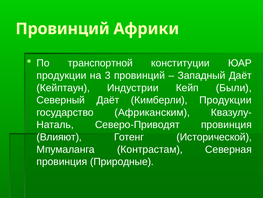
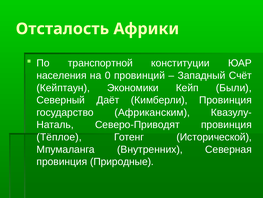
Провинций at (63, 29): Провинций -> Отсталость
продукции at (61, 75): продукции -> населения
3: 3 -> 0
Западный Даёт: Даёт -> Счёт
Индустрии: Индустрии -> Экономики
Кимберли Продукции: Продукции -> Провинция
Влияют: Влияют -> Тёплое
Контрастам: Контрастам -> Внутренних
